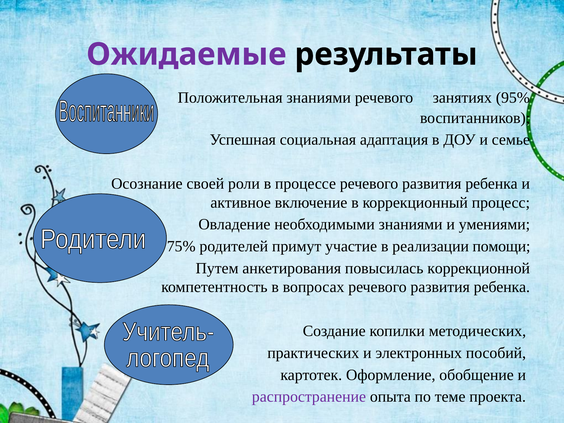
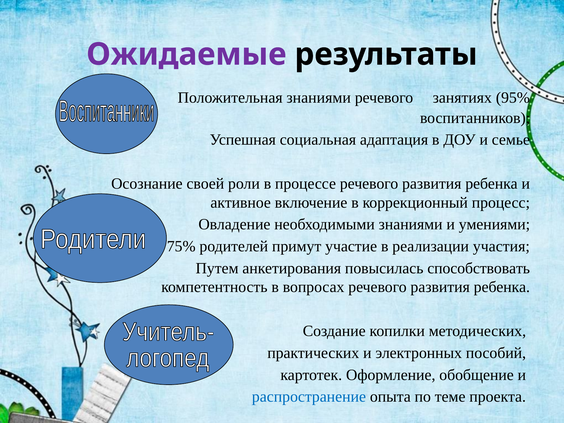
помощи: помощи -> участия
коррекционной: коррекционной -> способствовать
распространение colour: purple -> blue
